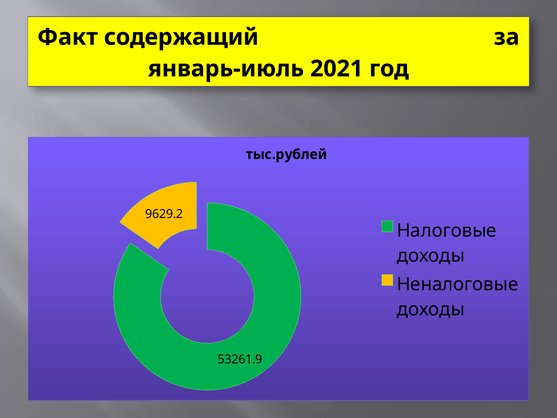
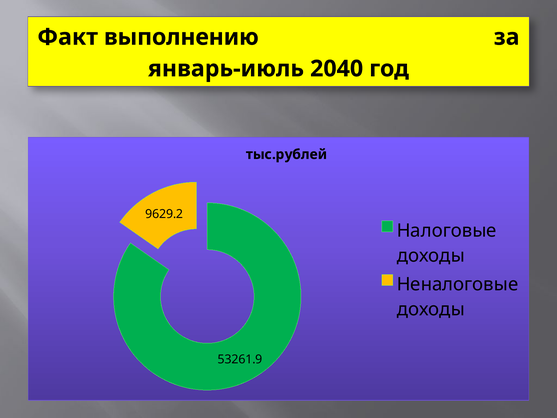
содержащий: содержащий -> выполнению
2021: 2021 -> 2040
